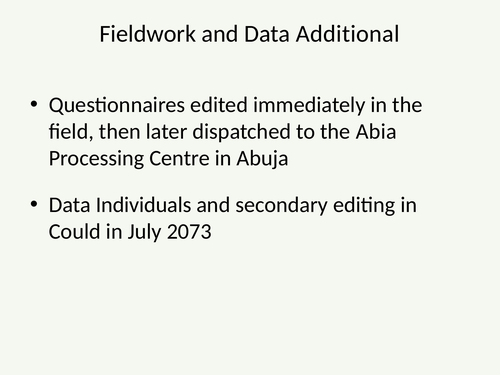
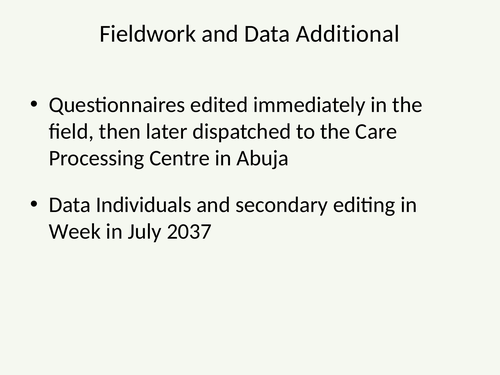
Abia: Abia -> Care
Could: Could -> Week
2073: 2073 -> 2037
